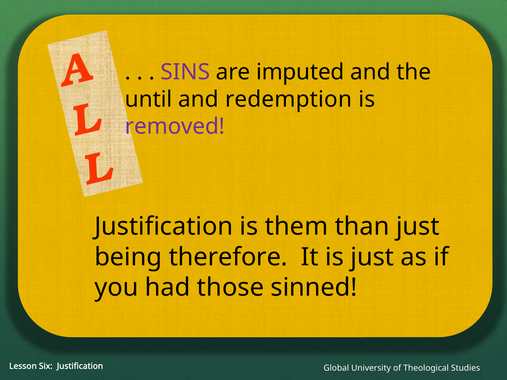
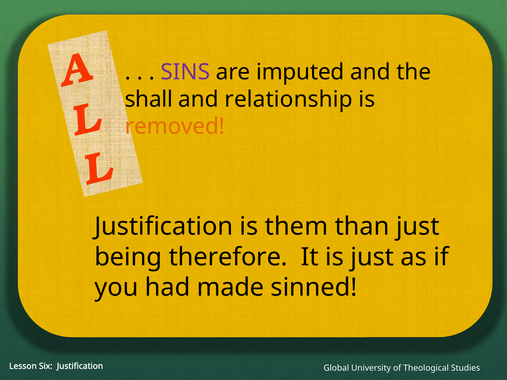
until: until -> shall
redemption: redemption -> relationship
removed colour: purple -> orange
those: those -> made
